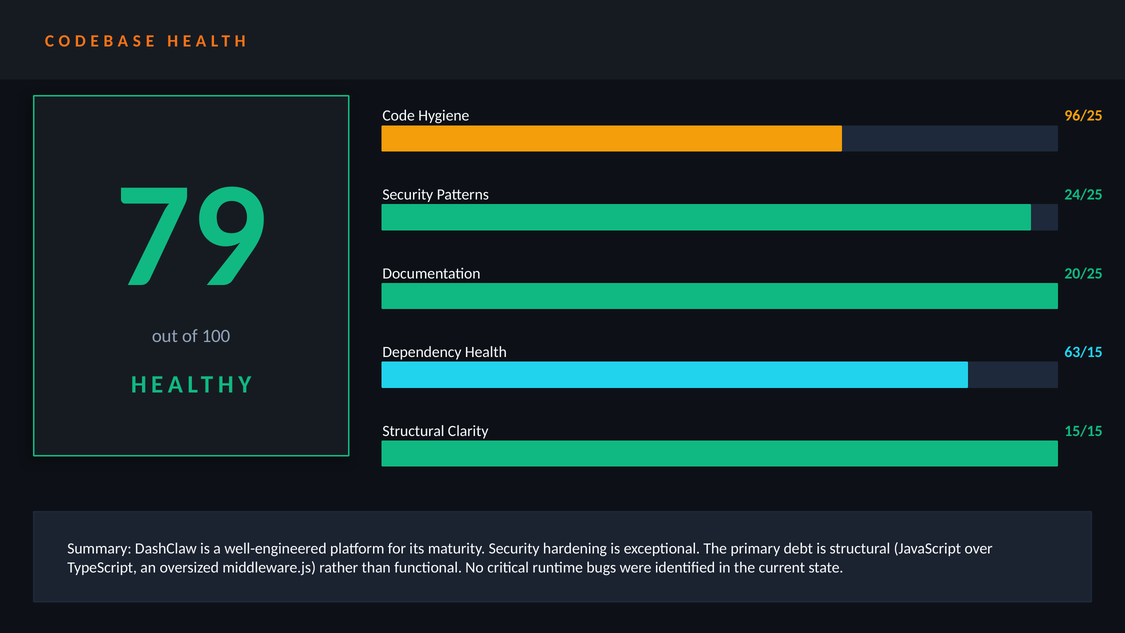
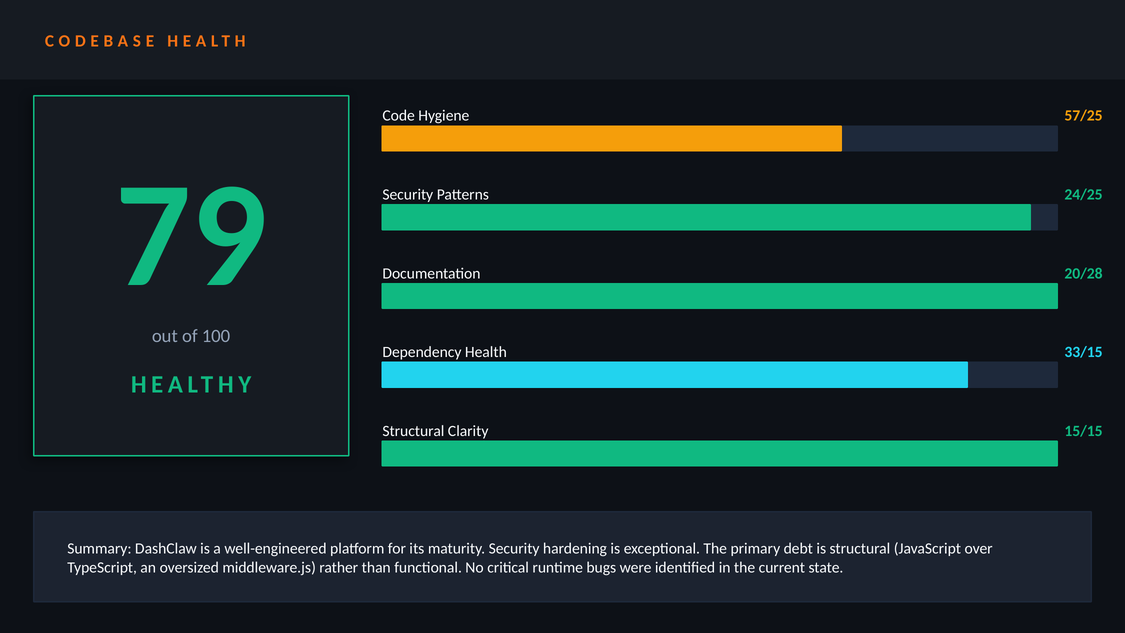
96/25: 96/25 -> 57/25
20/25: 20/25 -> 20/28
63/15: 63/15 -> 33/15
